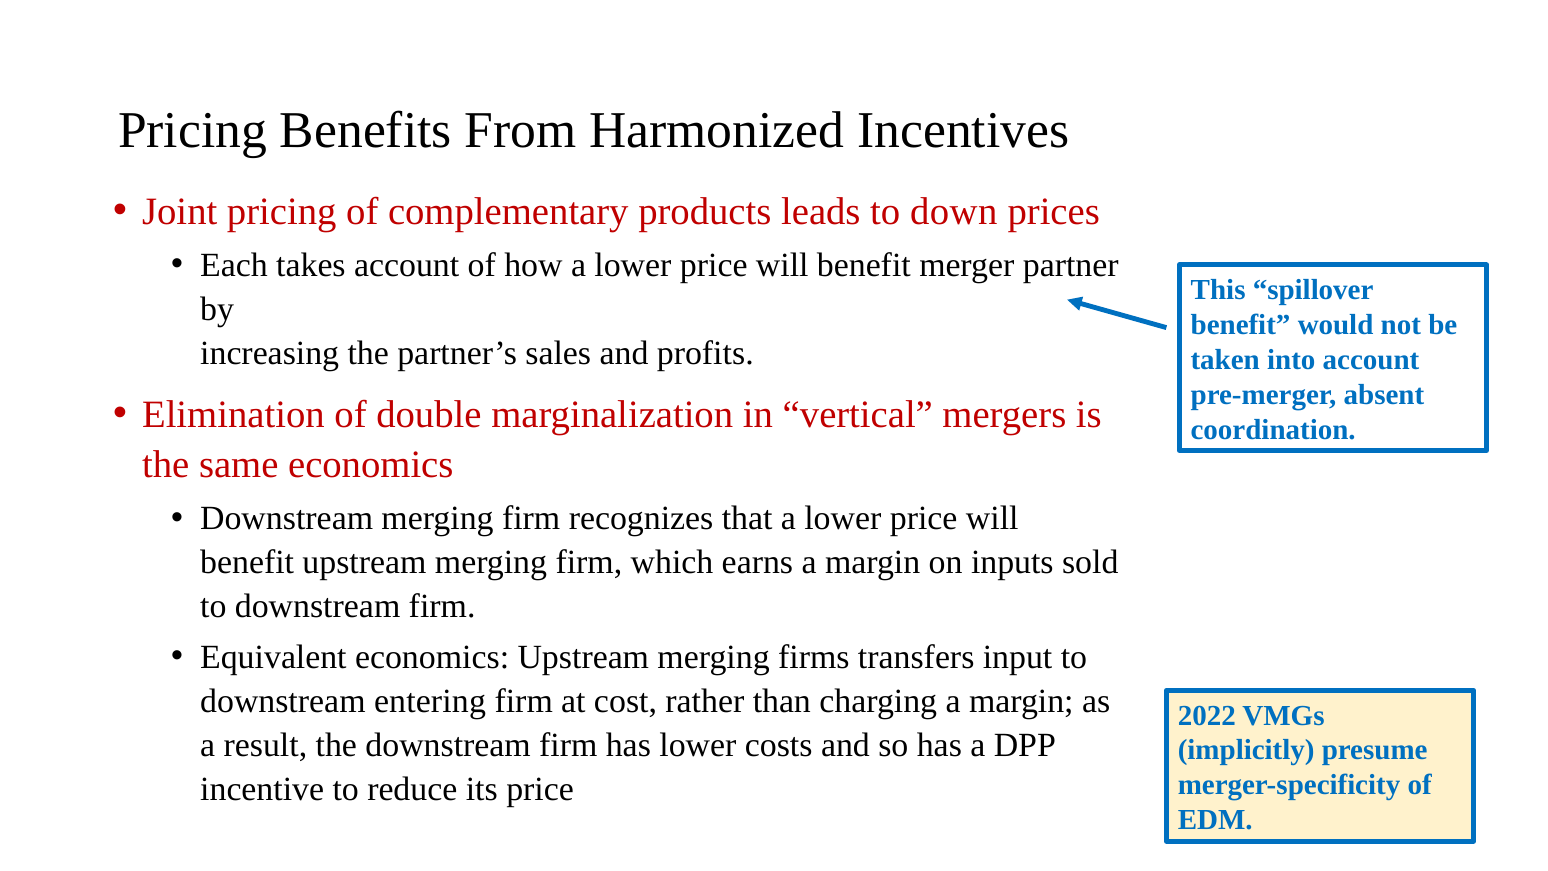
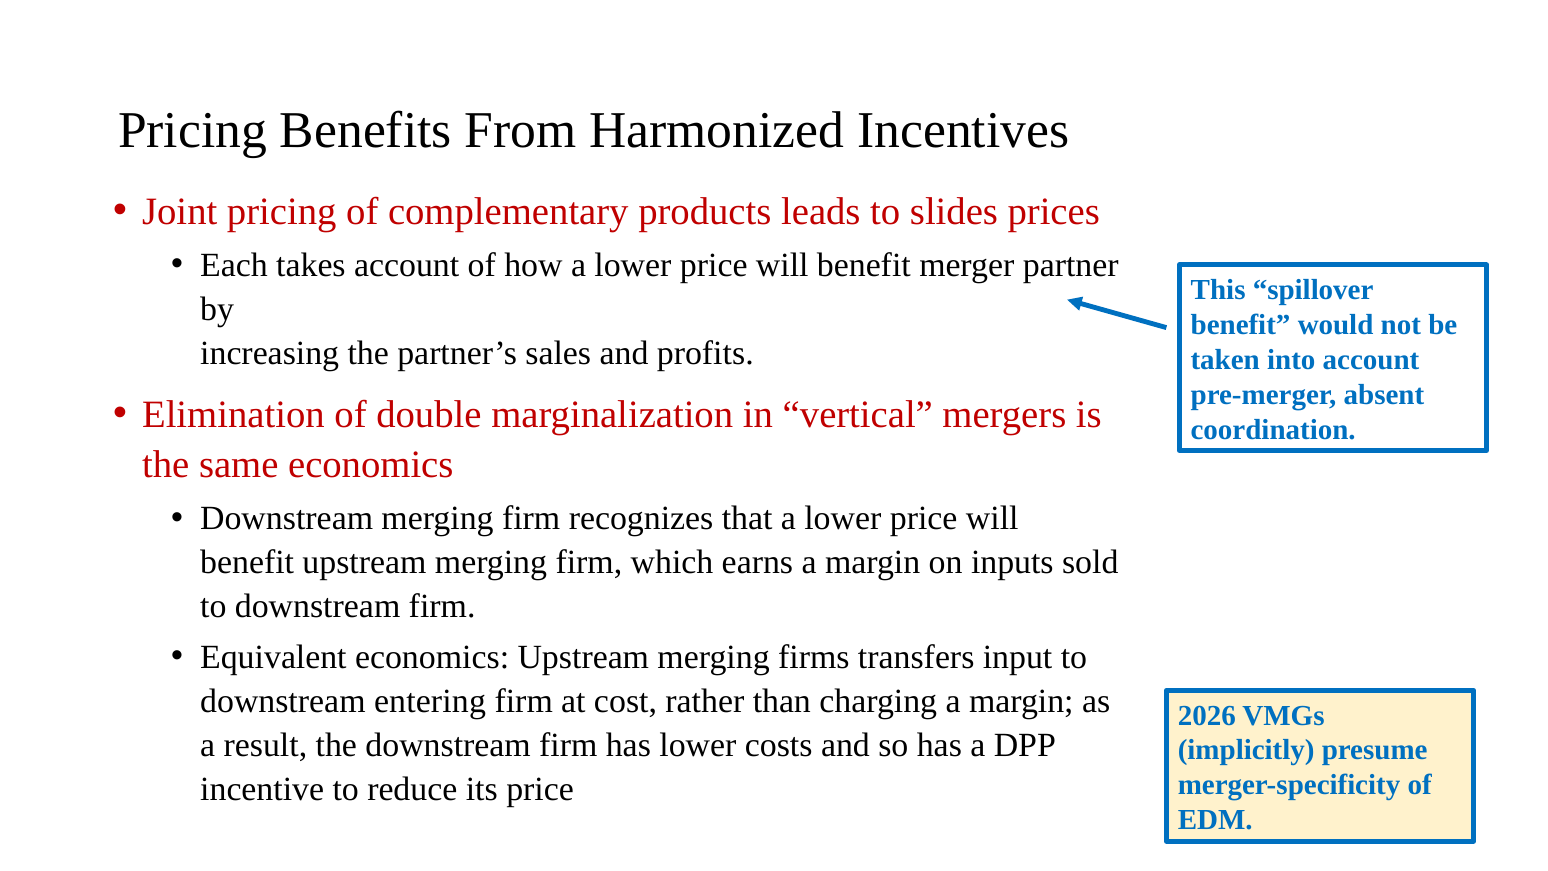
down: down -> slides
2022: 2022 -> 2026
